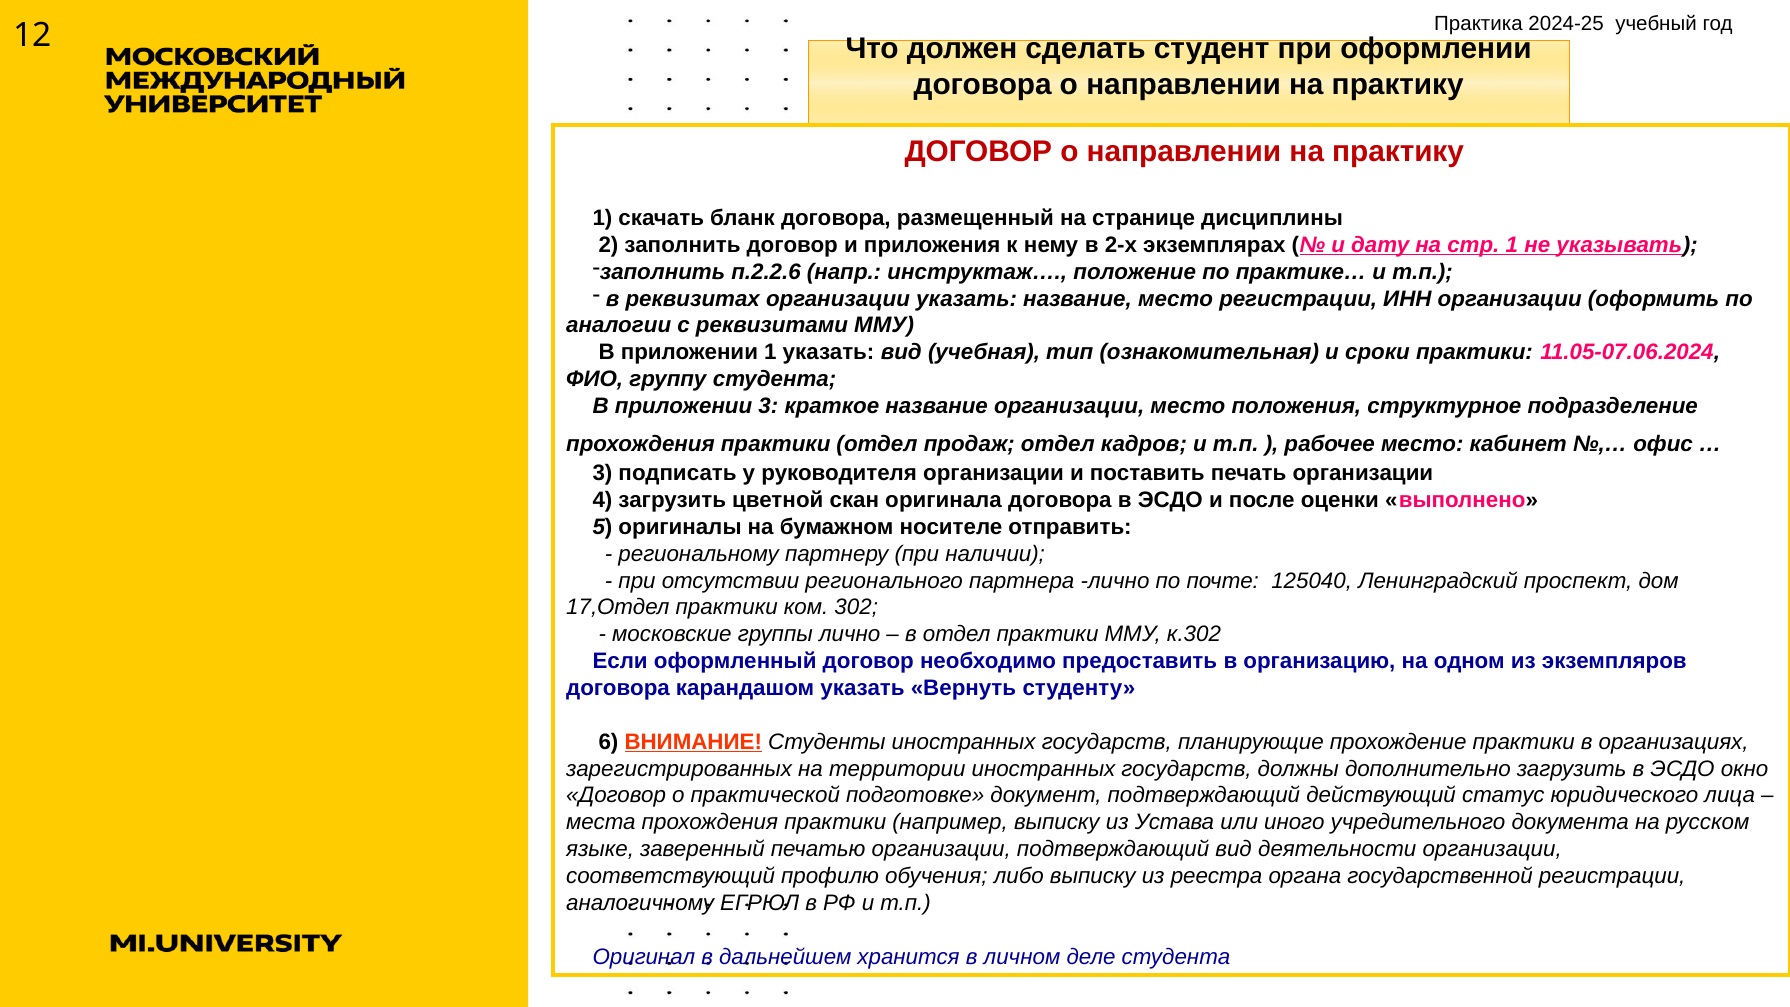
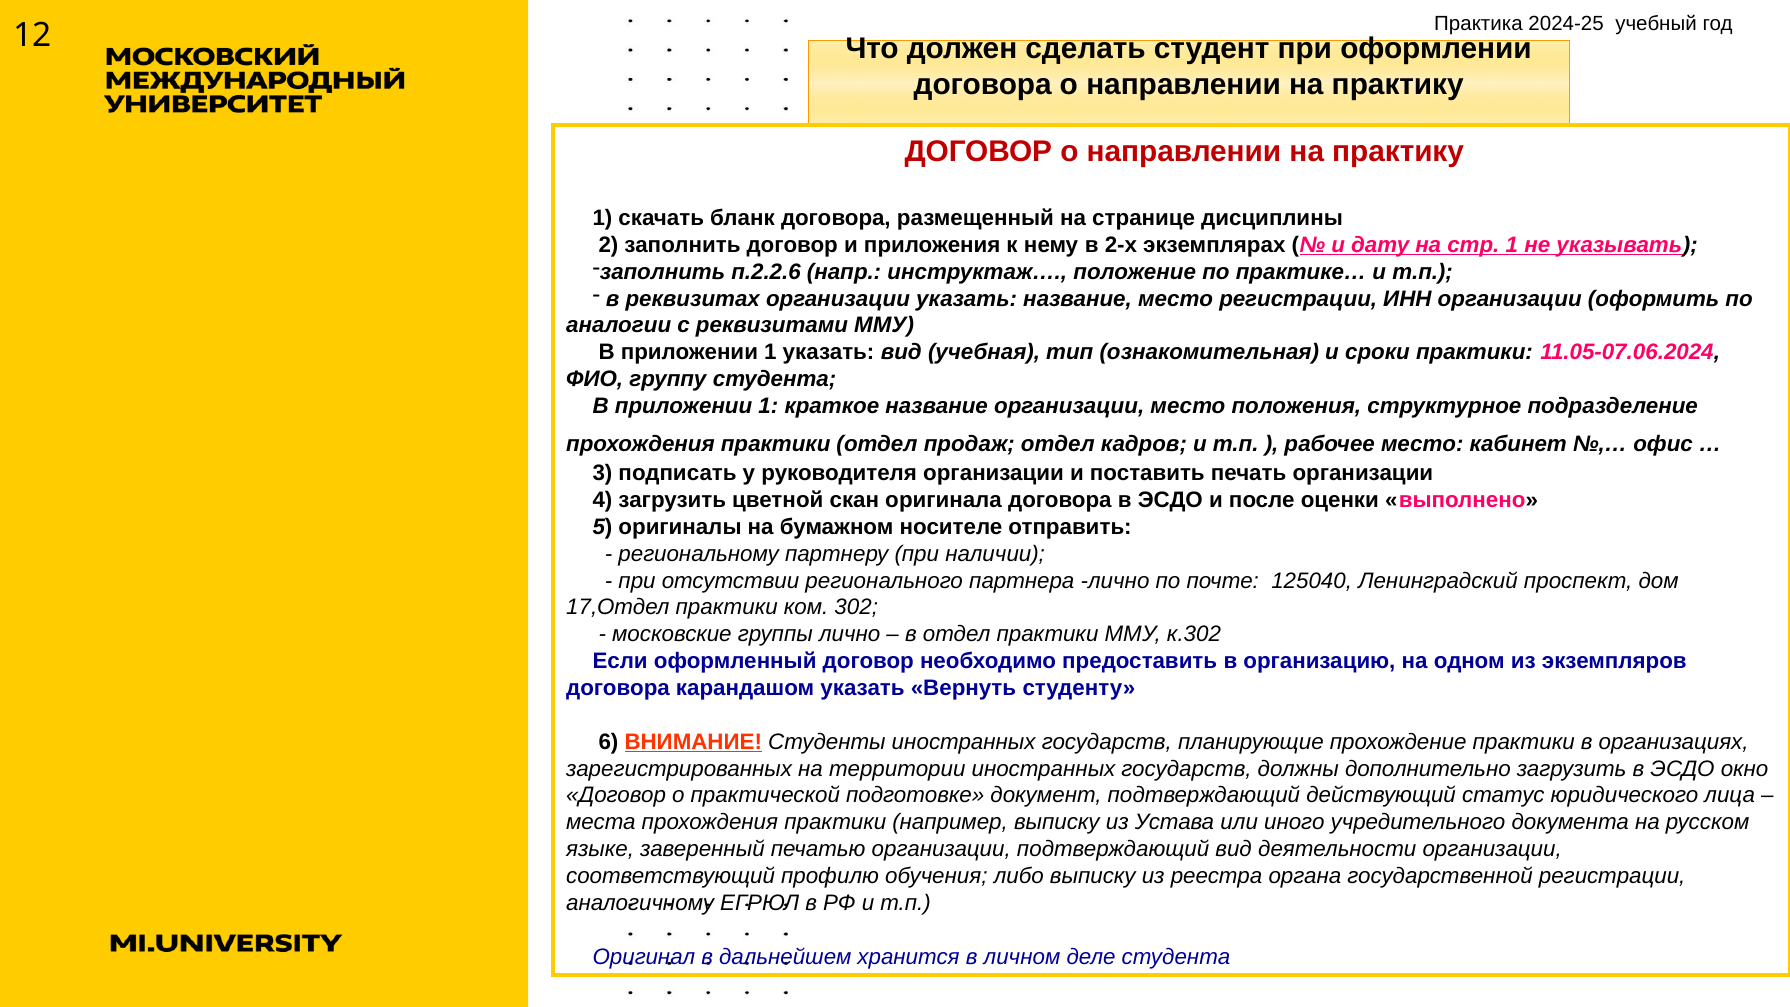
3 at (768, 406): 3 -> 1
